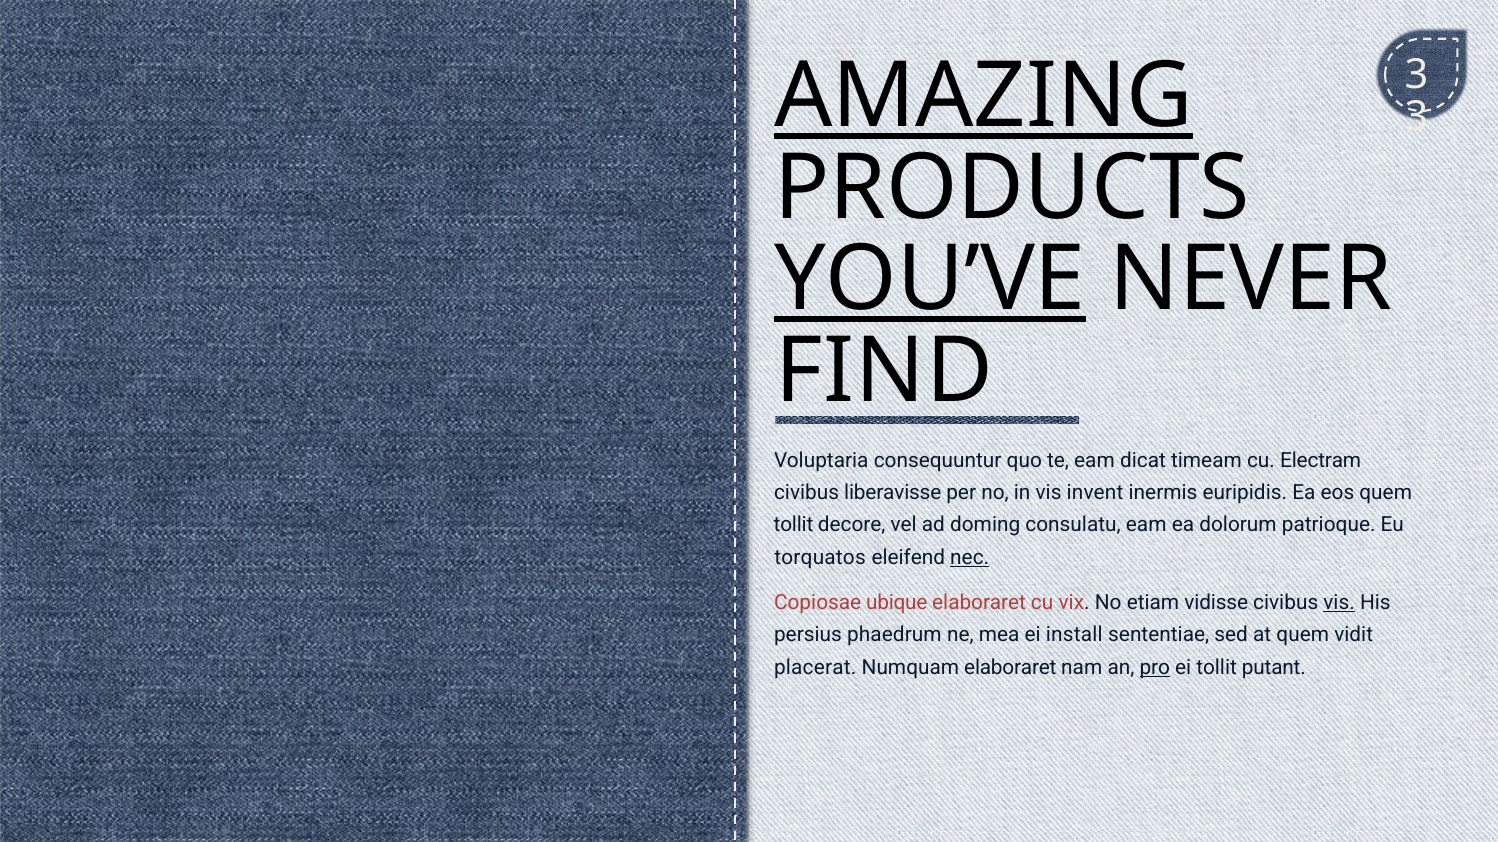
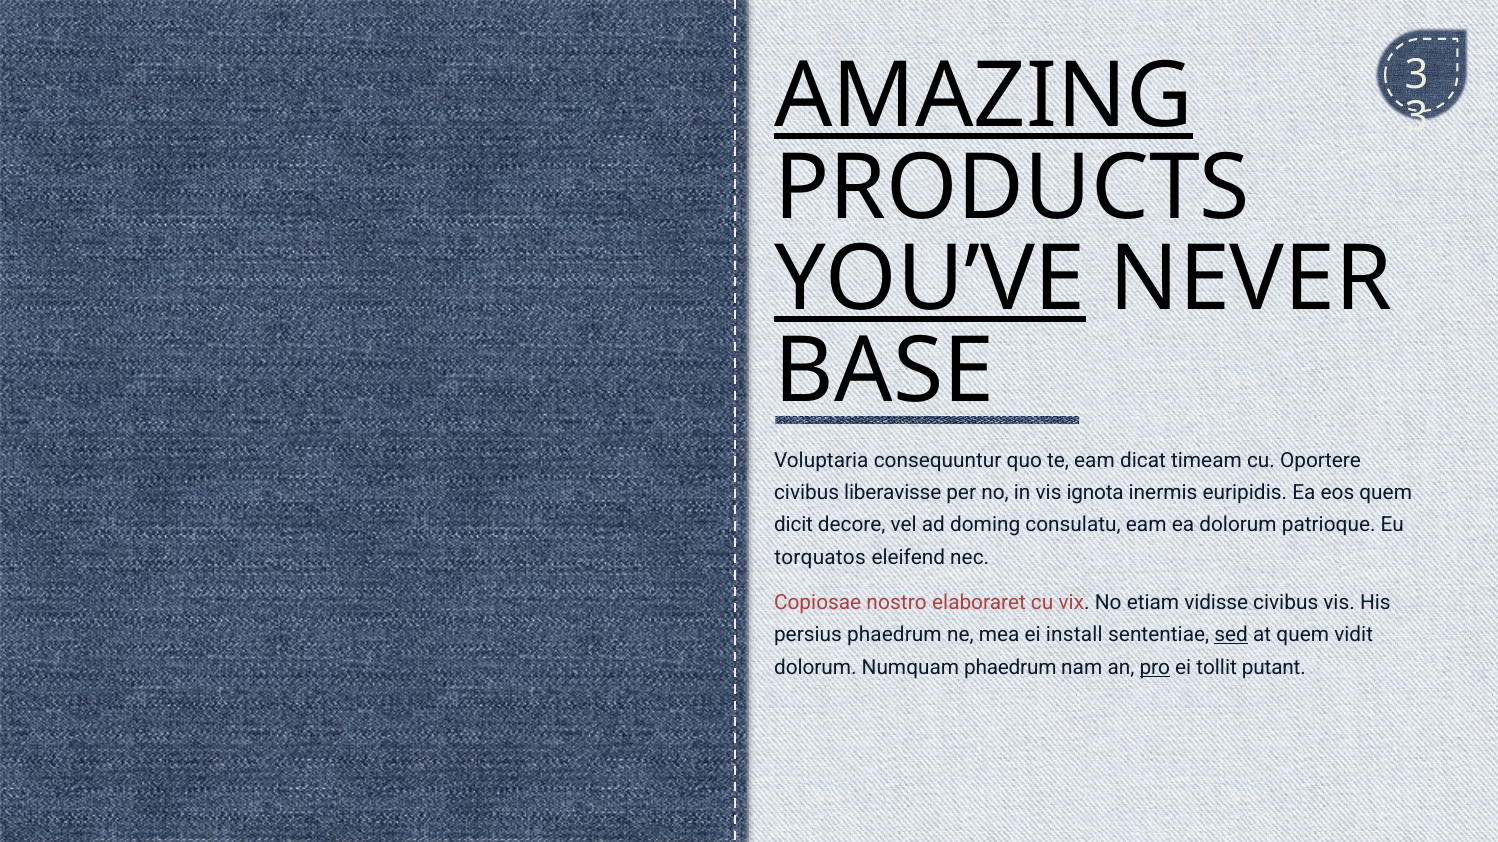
FIND: FIND -> BASE
Electram: Electram -> Oportere
invent: invent -> ignota
tollit at (794, 525): tollit -> dicit
nec underline: present -> none
ubique: ubique -> nostro
vis at (1339, 603) underline: present -> none
sed underline: none -> present
placerat at (815, 668): placerat -> dolorum
Numquam elaboraret: elaboraret -> phaedrum
